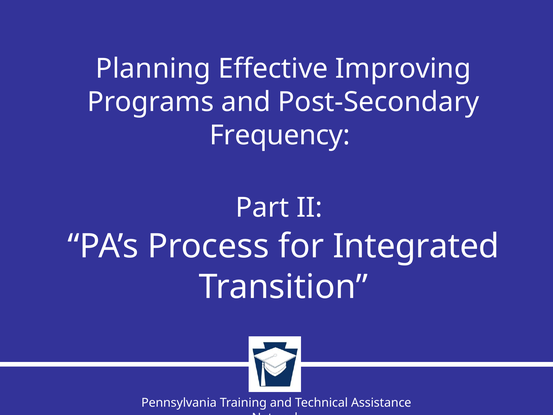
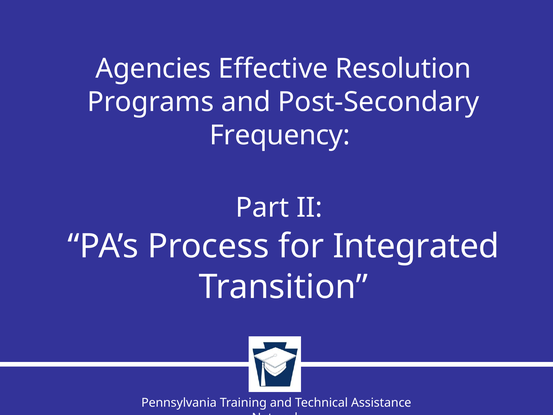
Planning: Planning -> Agencies
Improving: Improving -> Resolution
